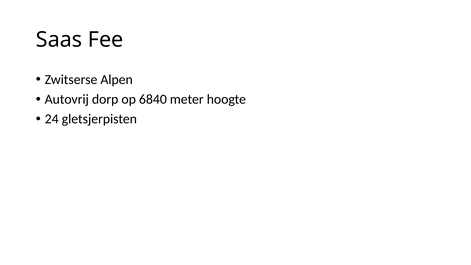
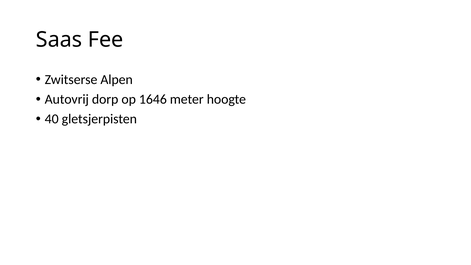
6840: 6840 -> 1646
24: 24 -> 40
